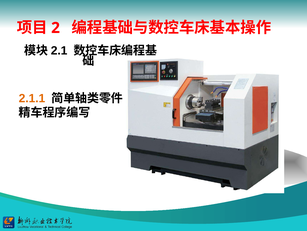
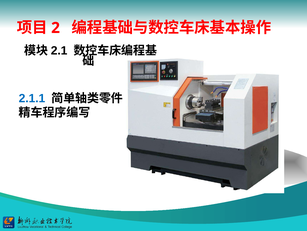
2.1.1 colour: orange -> blue
